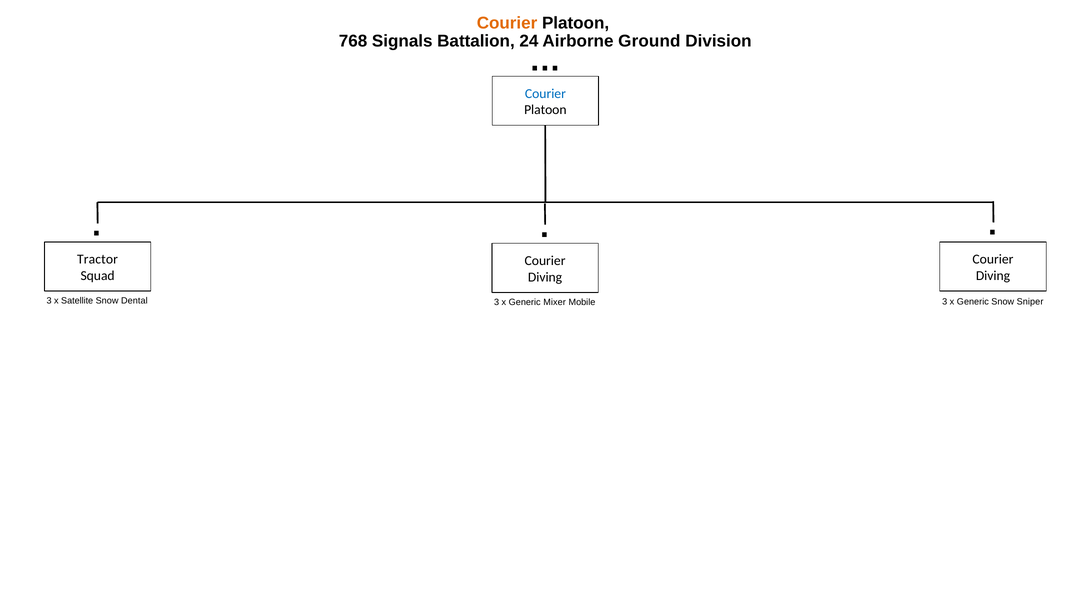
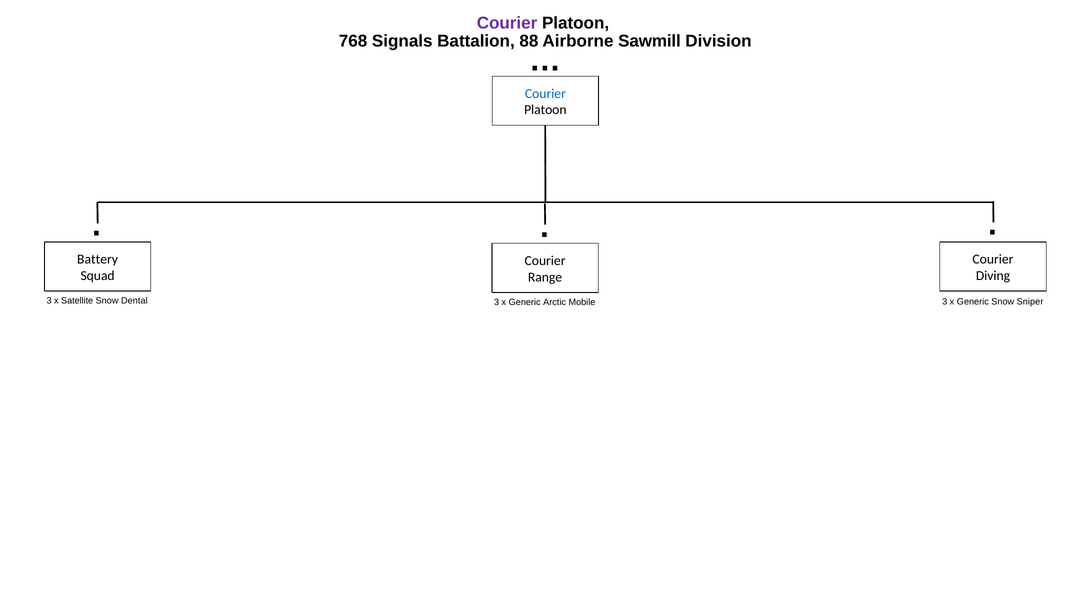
Courier at (507, 23) colour: orange -> purple
24: 24 -> 88
Ground: Ground -> Sawmill
Tractor: Tractor -> Battery
Diving at (545, 277): Diving -> Range
Mixer: Mixer -> Arctic
